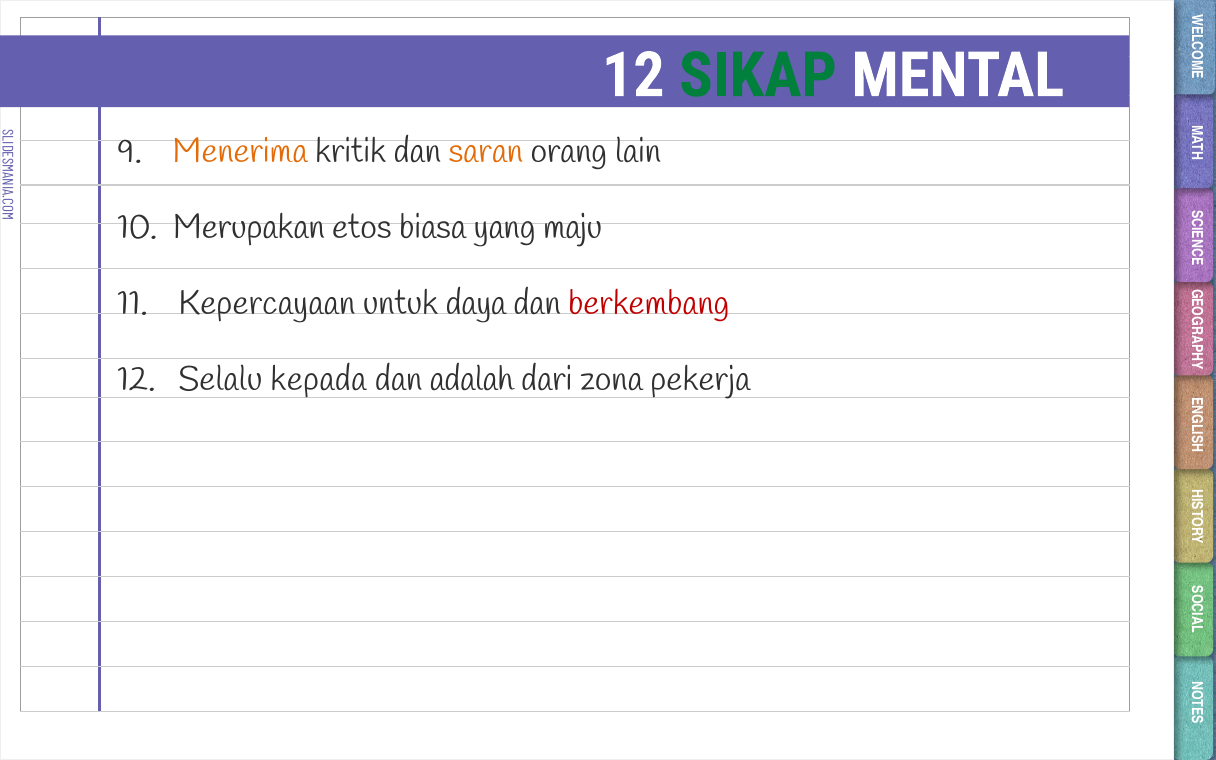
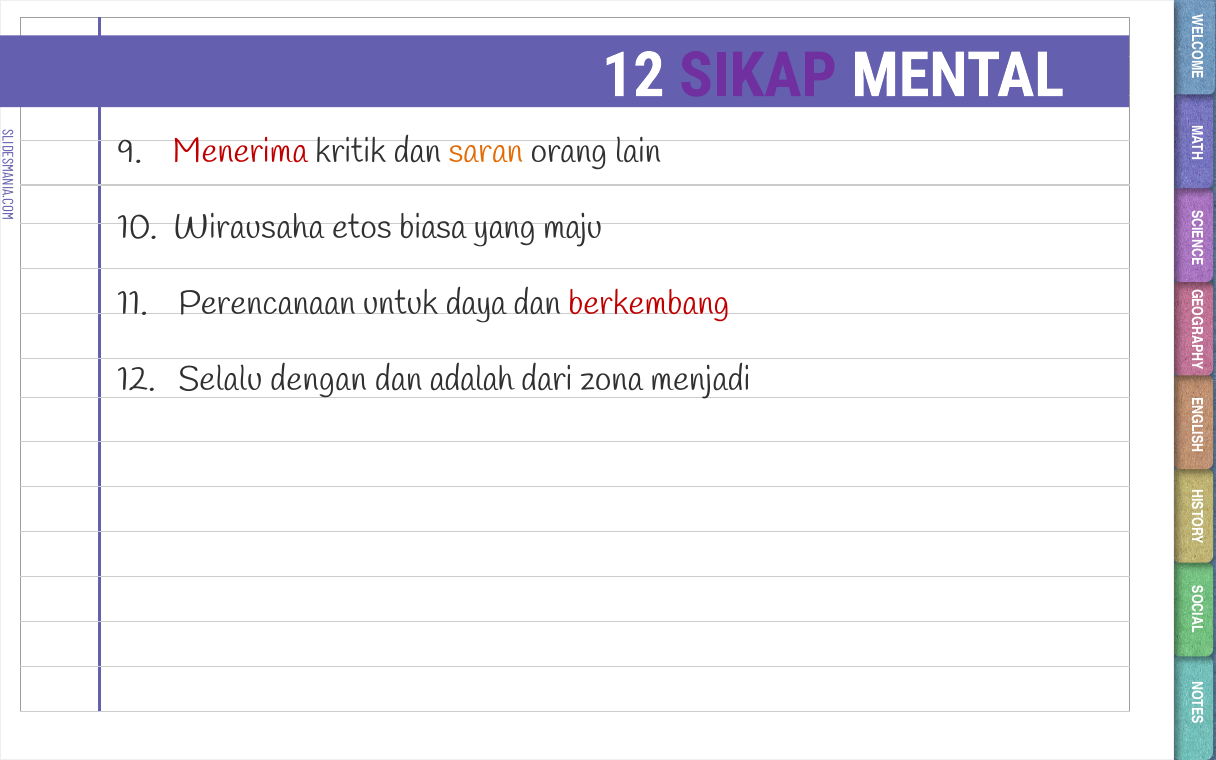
SIKAP colour: green -> purple
Menerima colour: orange -> red
Merupakan: Merupakan -> Wirausaha
Kepercayaan: Kepercayaan -> Perencanaan
kepada: kepada -> dengan
pekerja: pekerja -> menjadi
